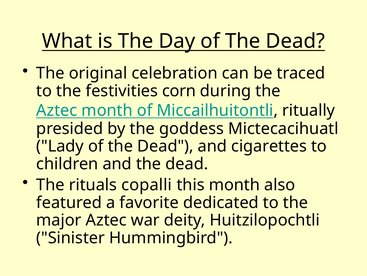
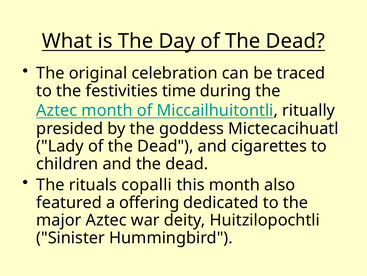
corn: corn -> time
favorite: favorite -> offering
